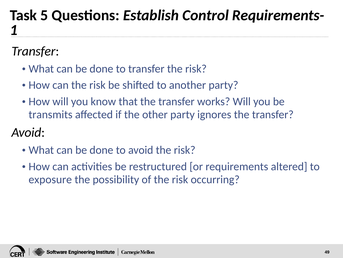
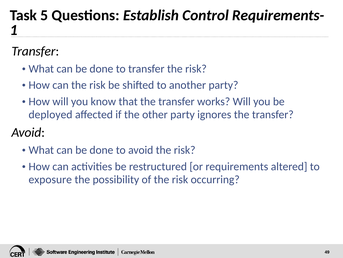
transmits: transmits -> deployed
